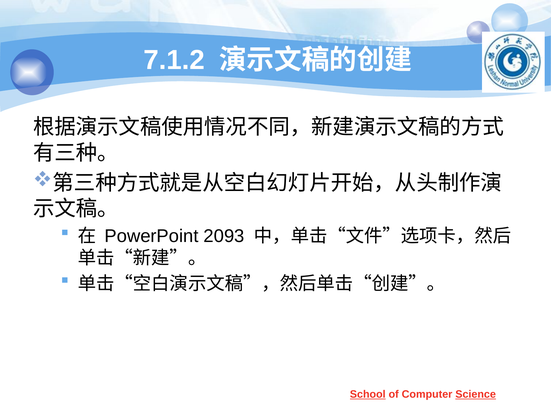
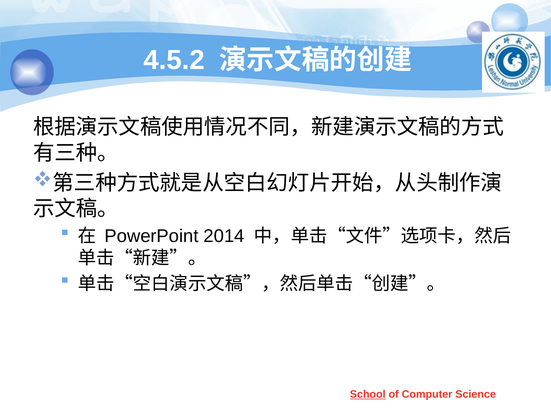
7.1.2: 7.1.2 -> 4.5.2
2093: 2093 -> 2014
Science underline: present -> none
